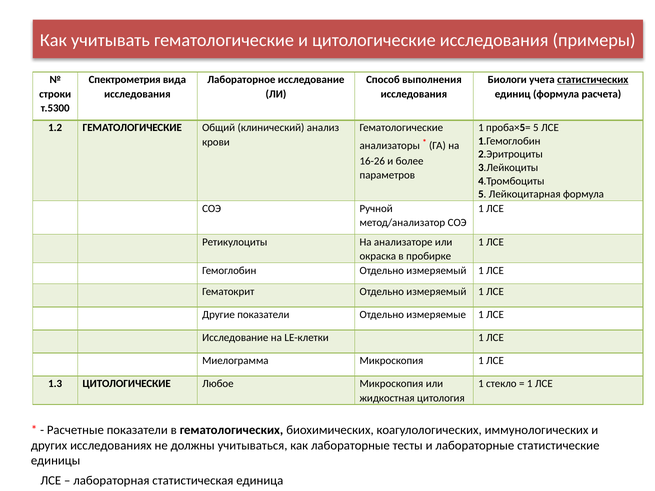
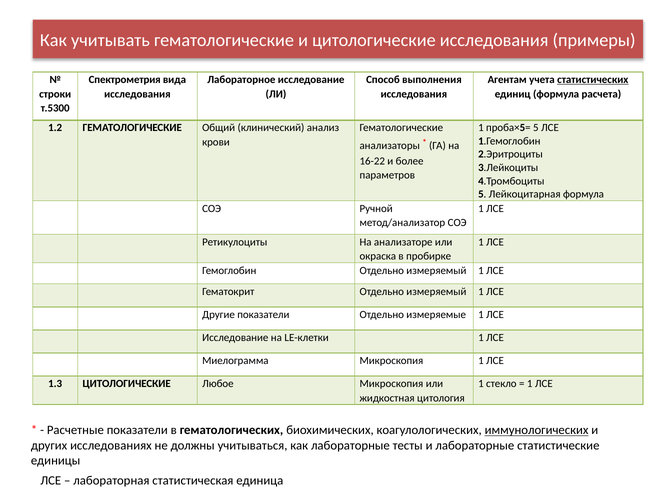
Биологи: Биологи -> Агентам
16-26: 16-26 -> 16-22
иммунологических underline: none -> present
